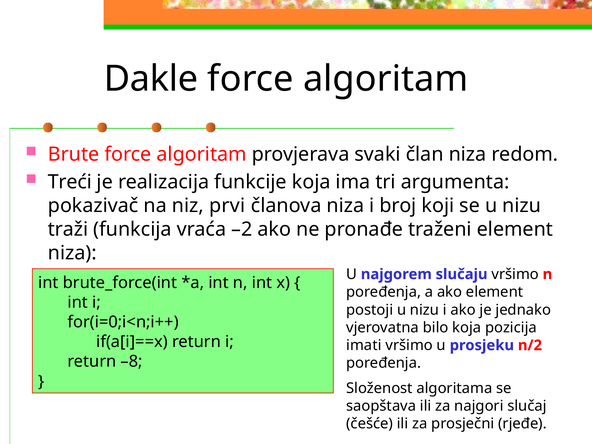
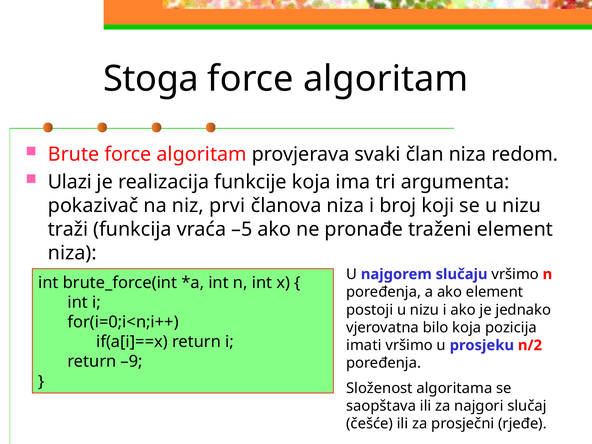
Dakle: Dakle -> Stoga
Treći: Treći -> Ulazi
–2: –2 -> –5
–8: –8 -> –9
